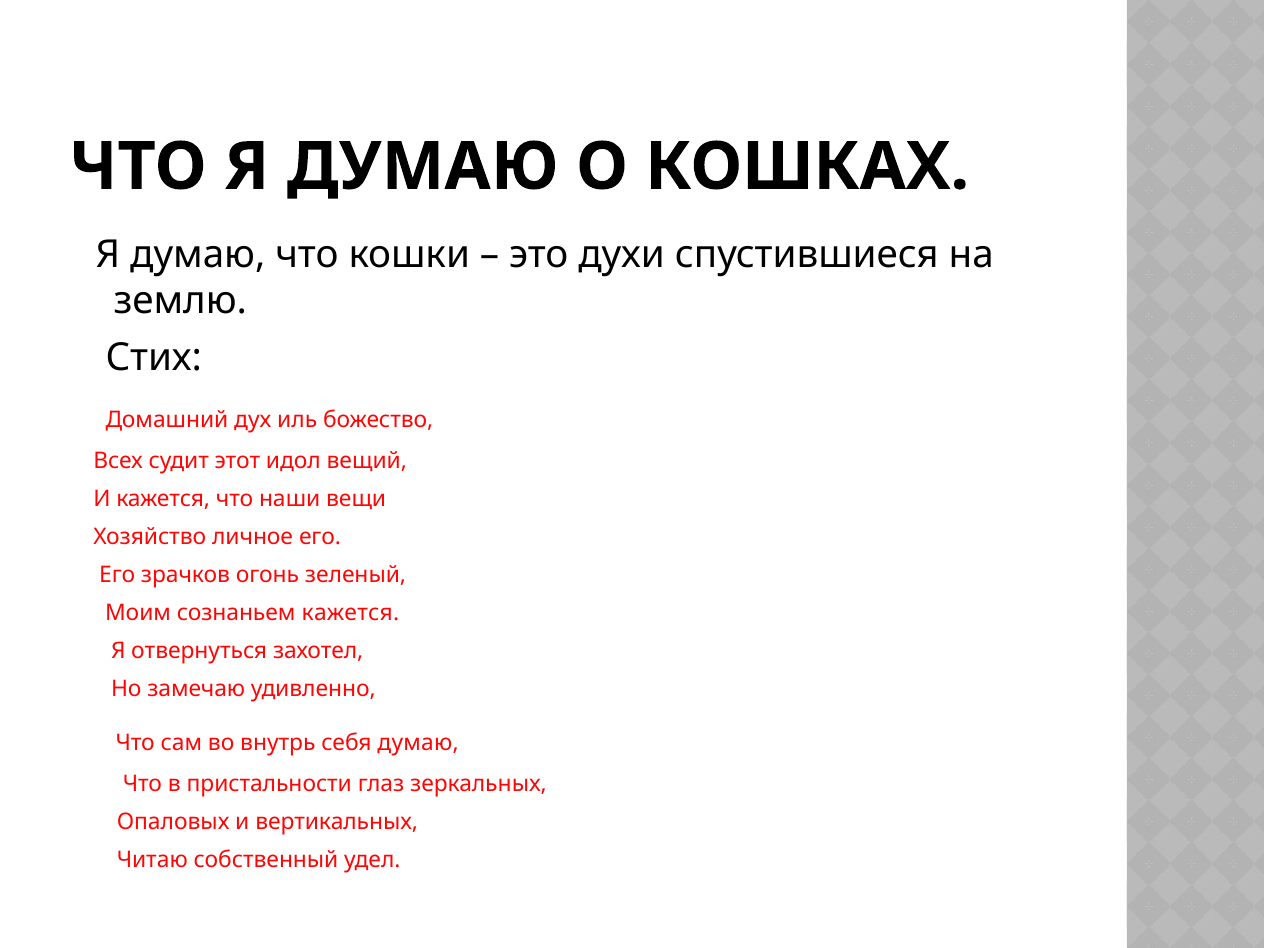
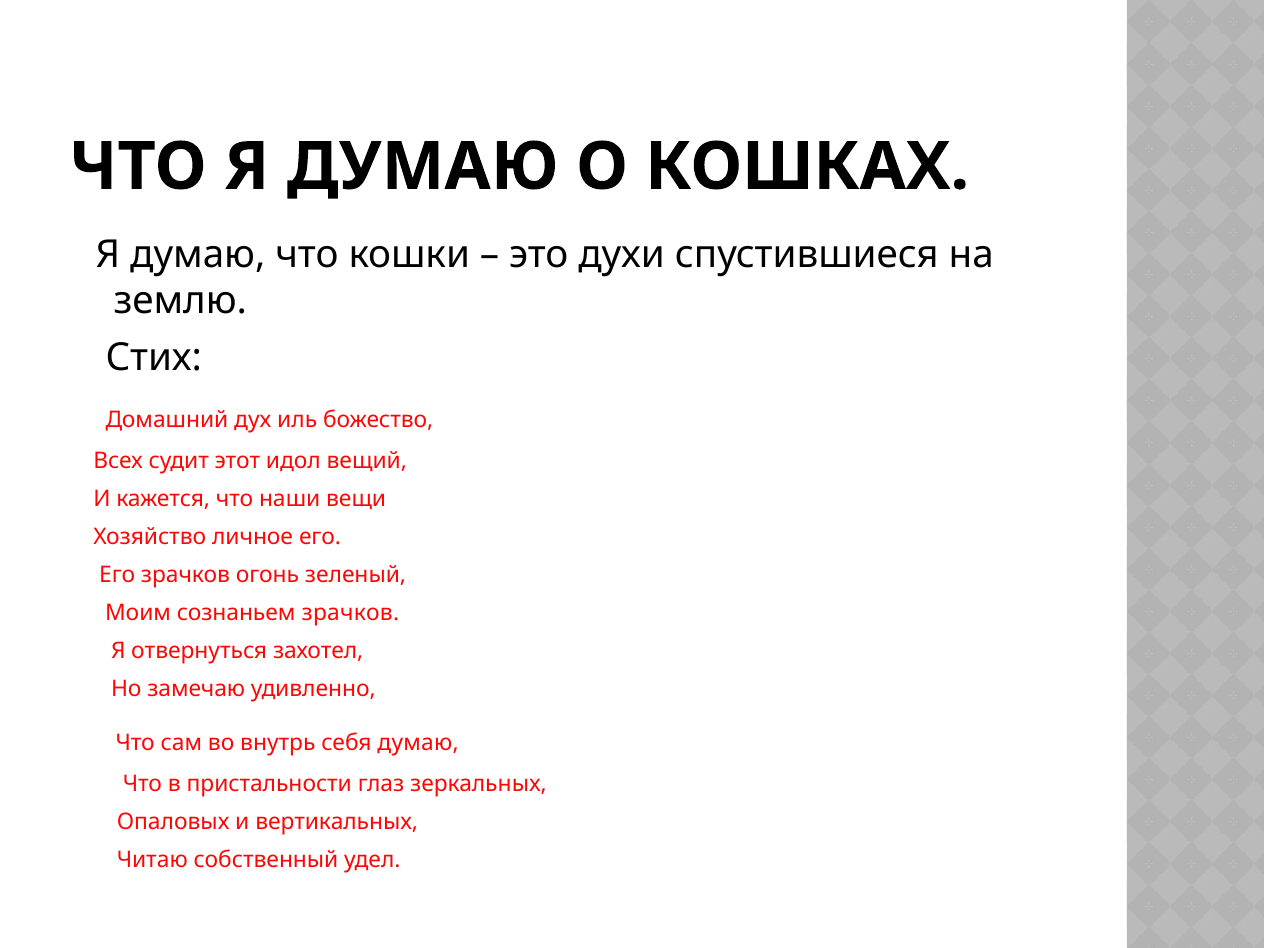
сознаньем кажется: кажется -> зрачков
